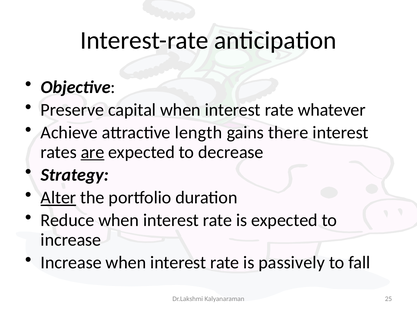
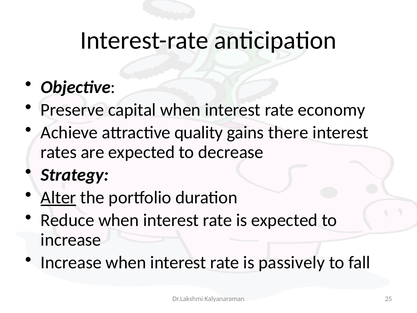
whatever: whatever -> economy
length: length -> quality
are underline: present -> none
